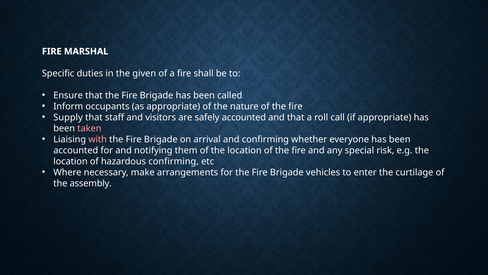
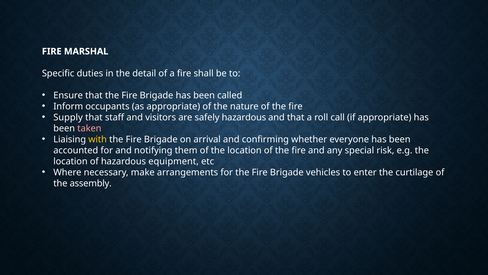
given: given -> detail
safely accounted: accounted -> hazardous
with colour: pink -> yellow
hazardous confirming: confirming -> equipment
